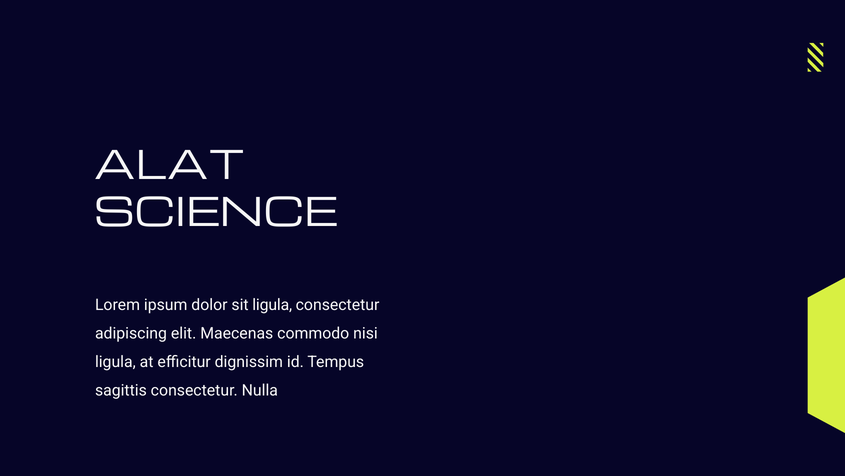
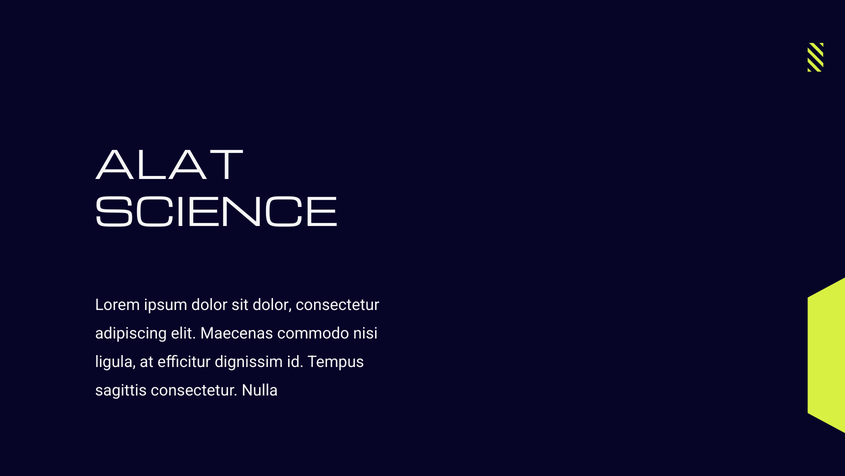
sit ligula: ligula -> dolor
